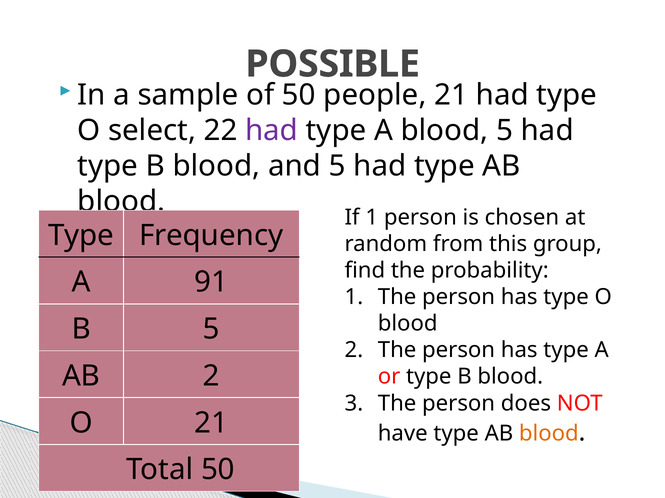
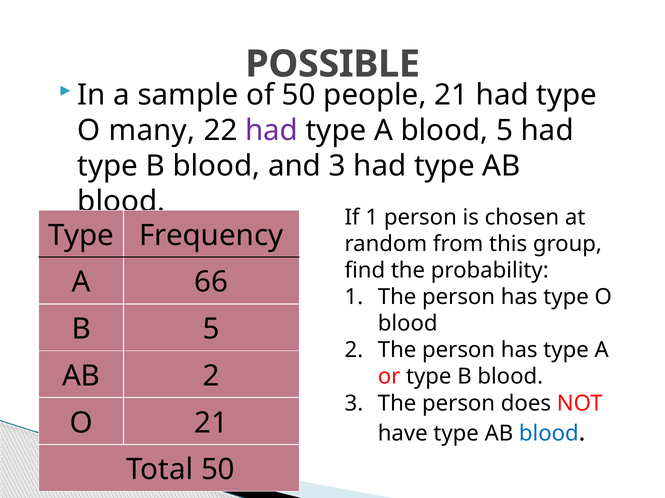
select: select -> many
and 5: 5 -> 3
91: 91 -> 66
blood at (549, 434) colour: orange -> blue
